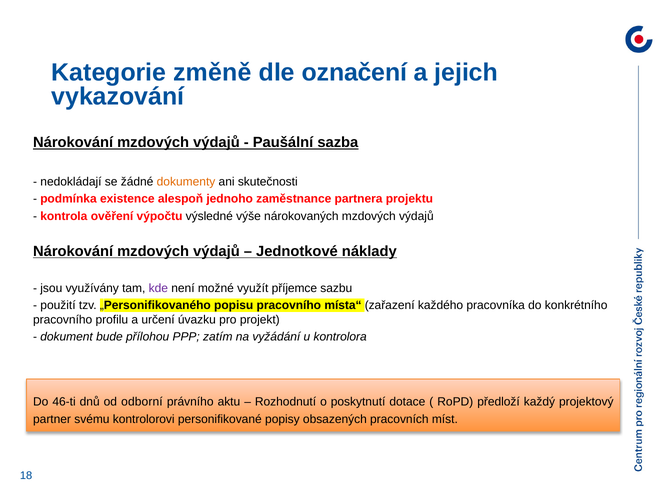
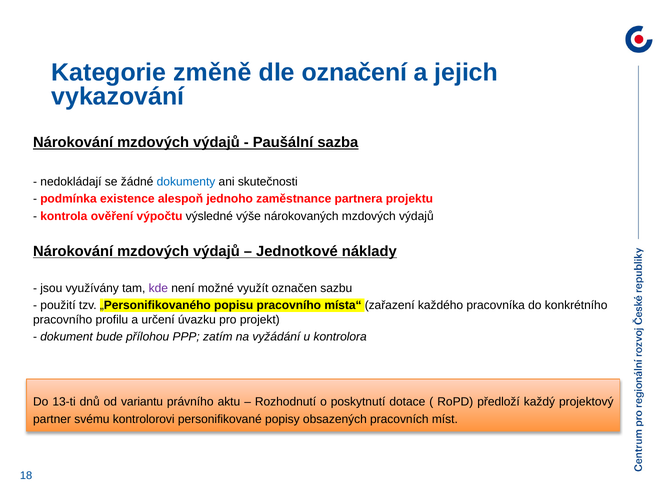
dokumenty colour: orange -> blue
příjemce: příjemce -> označen
46-ti: 46-ti -> 13-ti
odborní: odborní -> variantu
